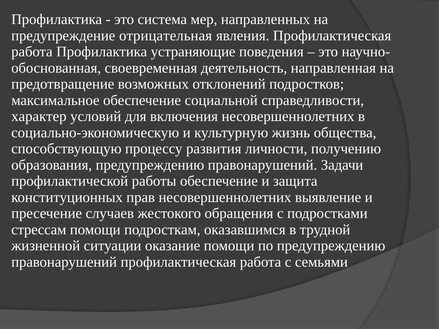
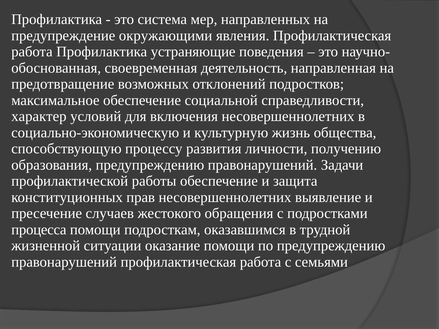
отрицательная: отрицательная -> окружающими
стрессам: стрессам -> процесса
